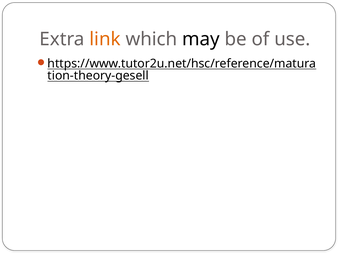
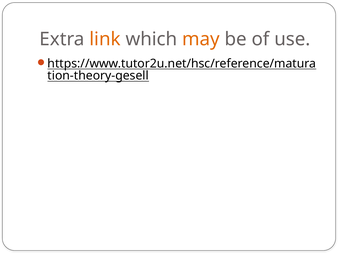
may colour: black -> orange
